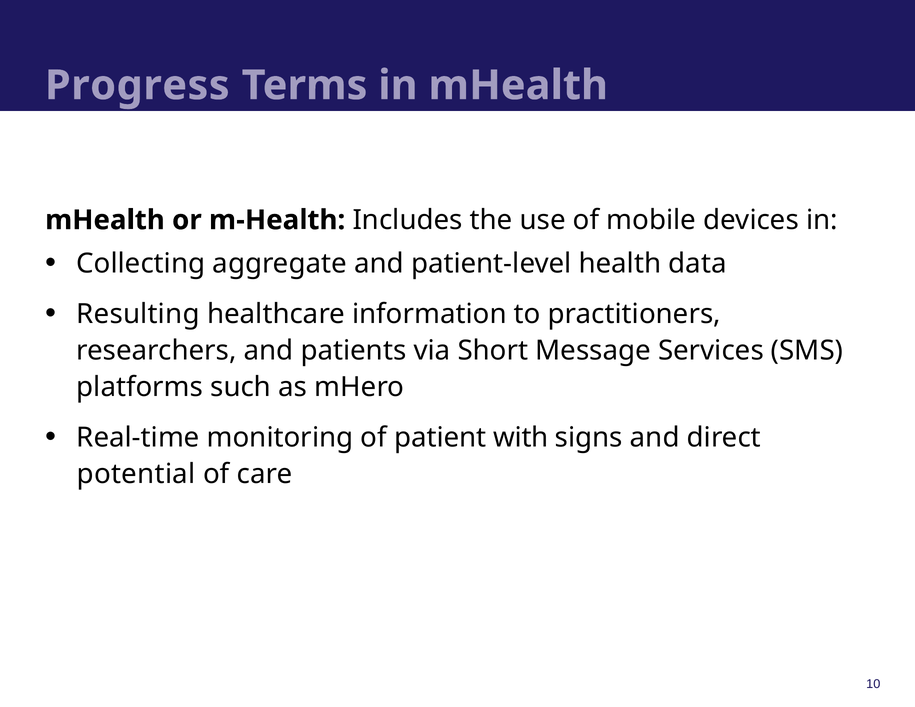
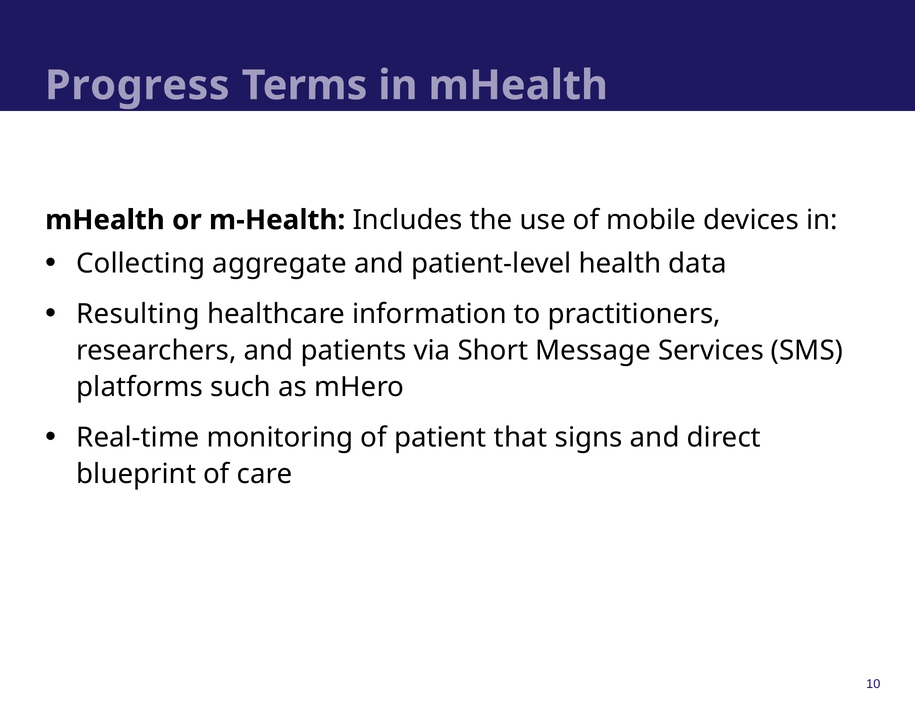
with: with -> that
potential: potential -> blueprint
